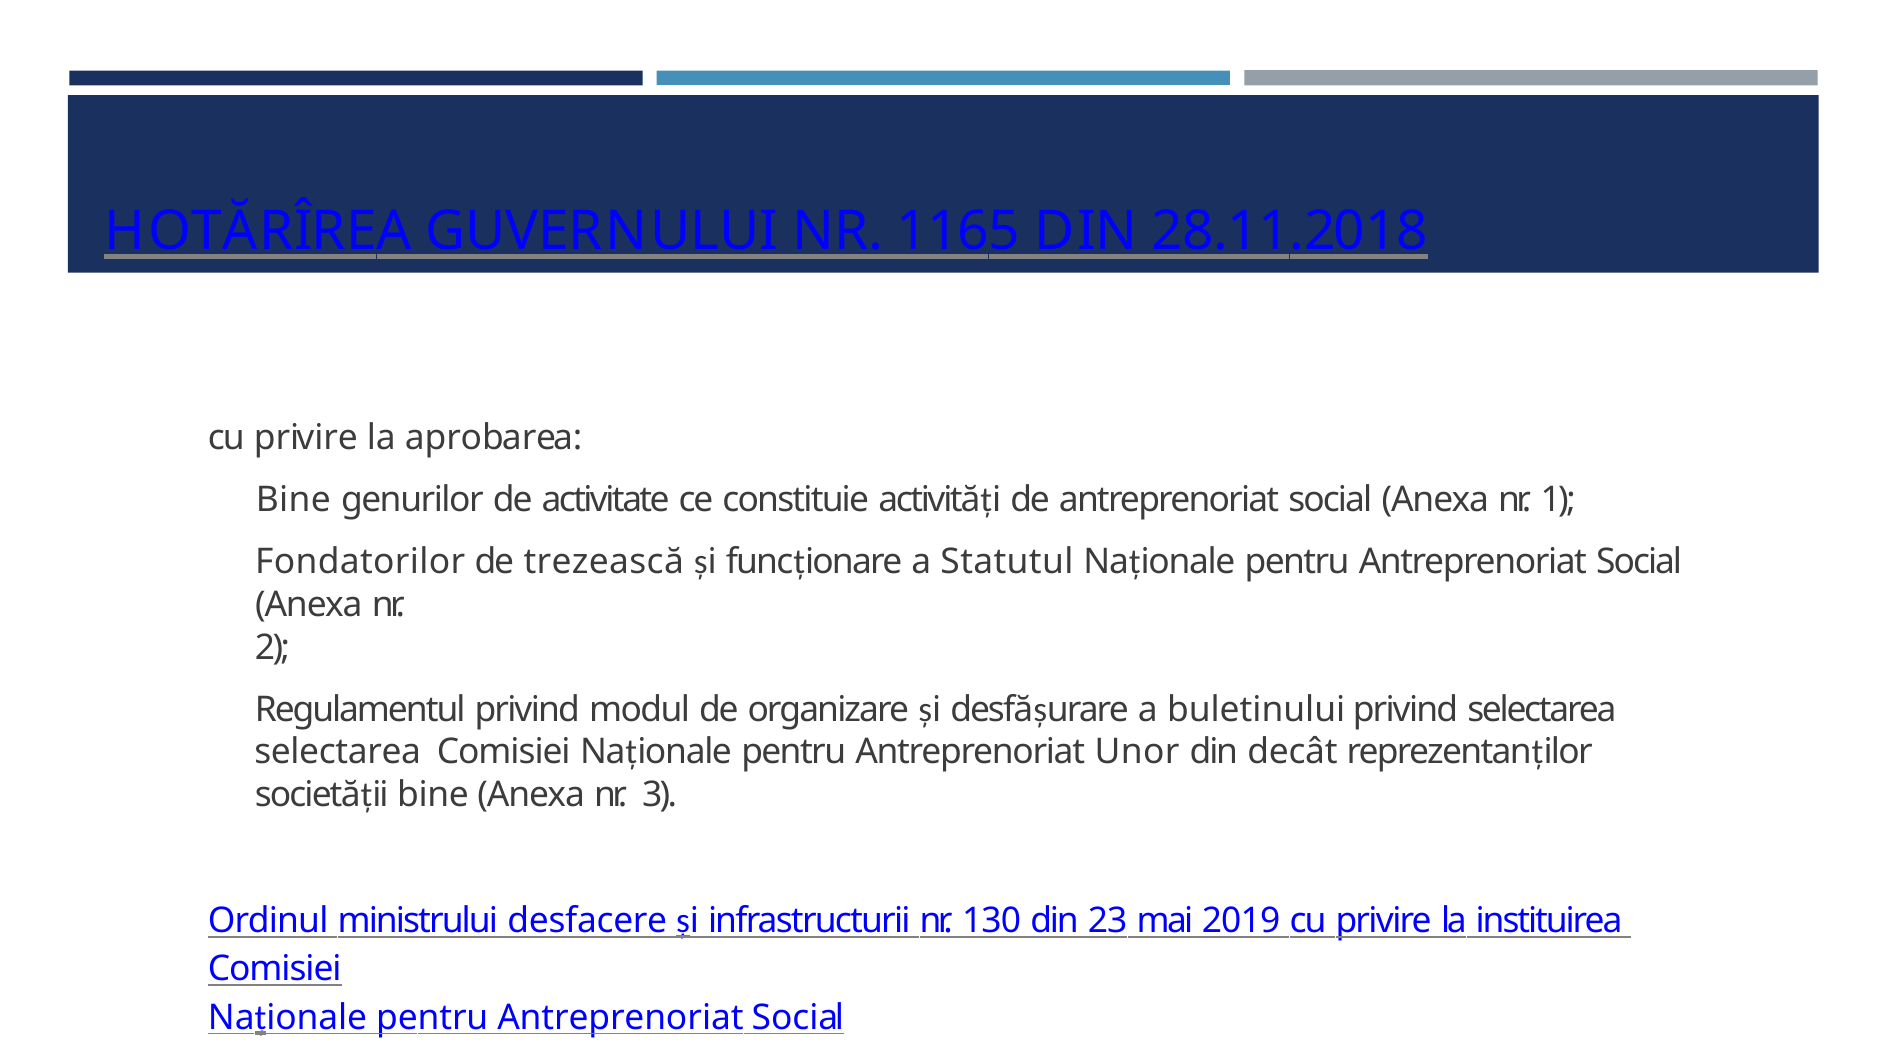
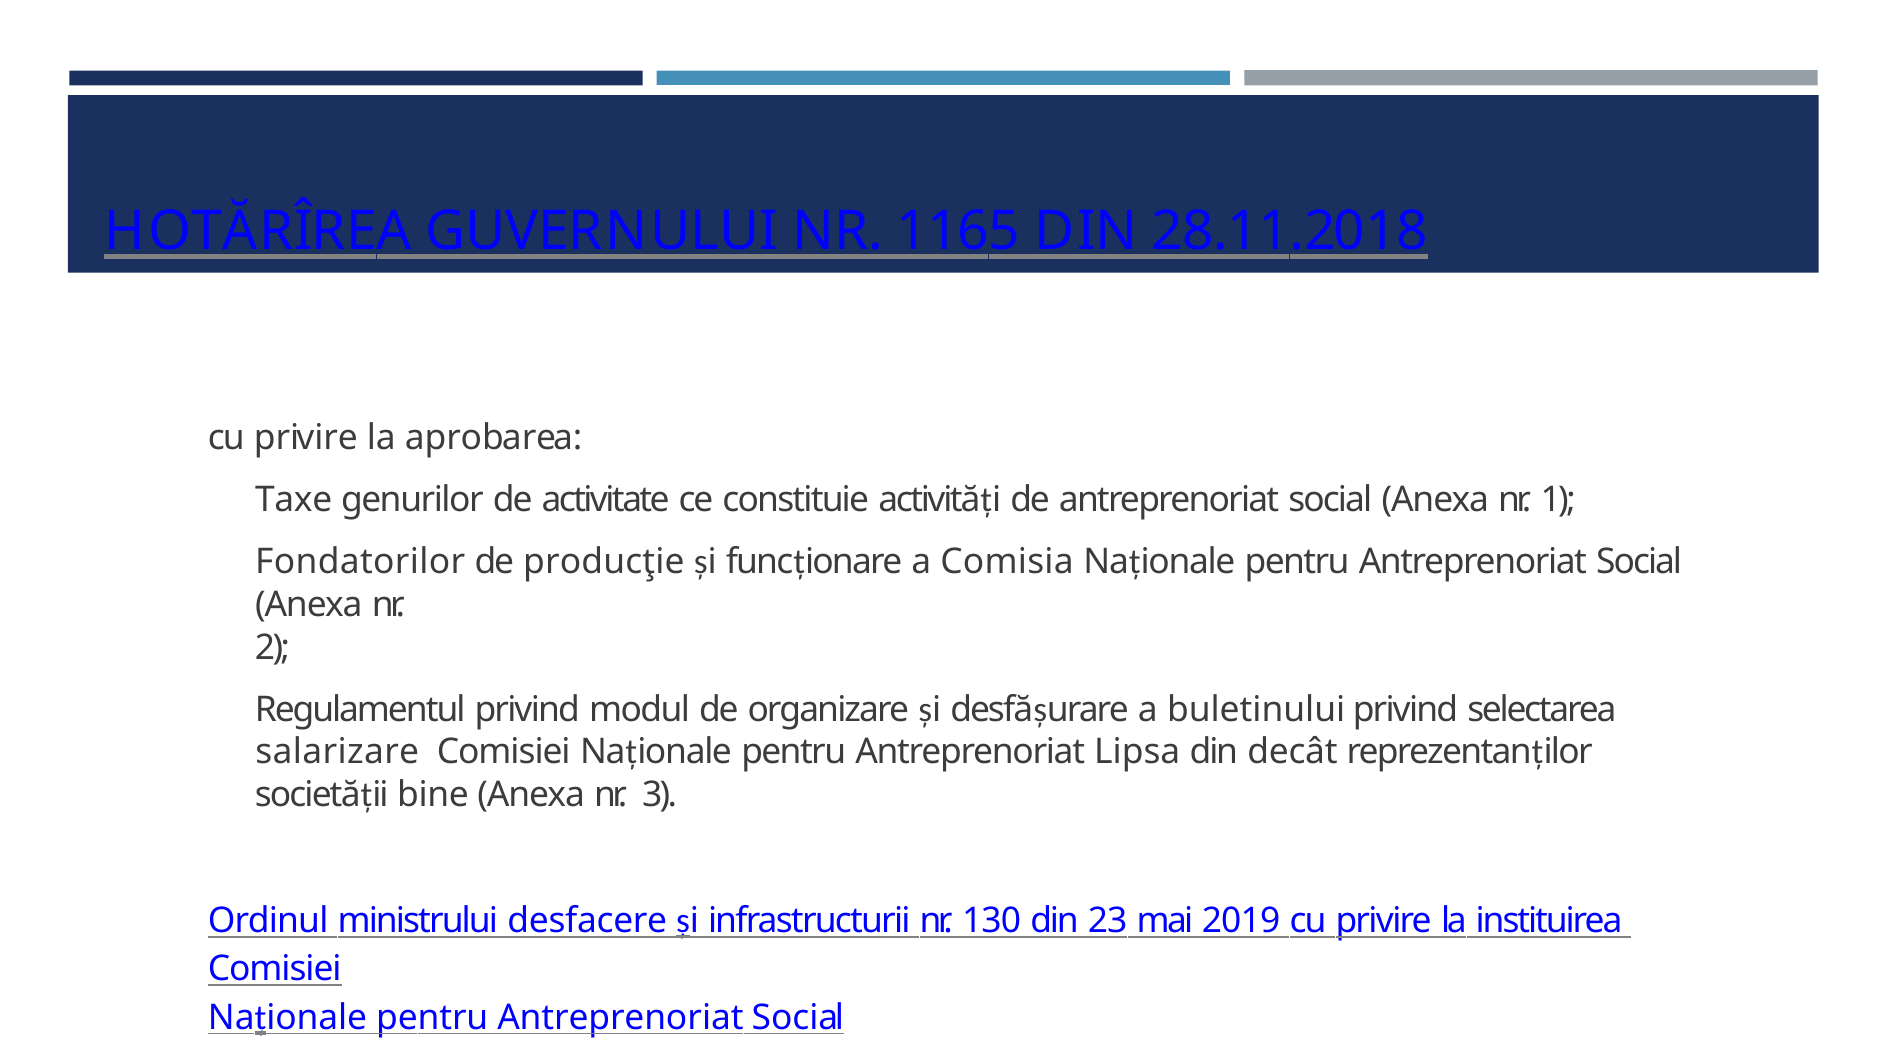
Bine at (293, 500): Bine -> Taxe
trezească: trezească -> producţie
Statutul: Statutul -> Comisia
selectarea at (338, 752): selectarea -> salarizare
Unor: Unor -> Lipsa
